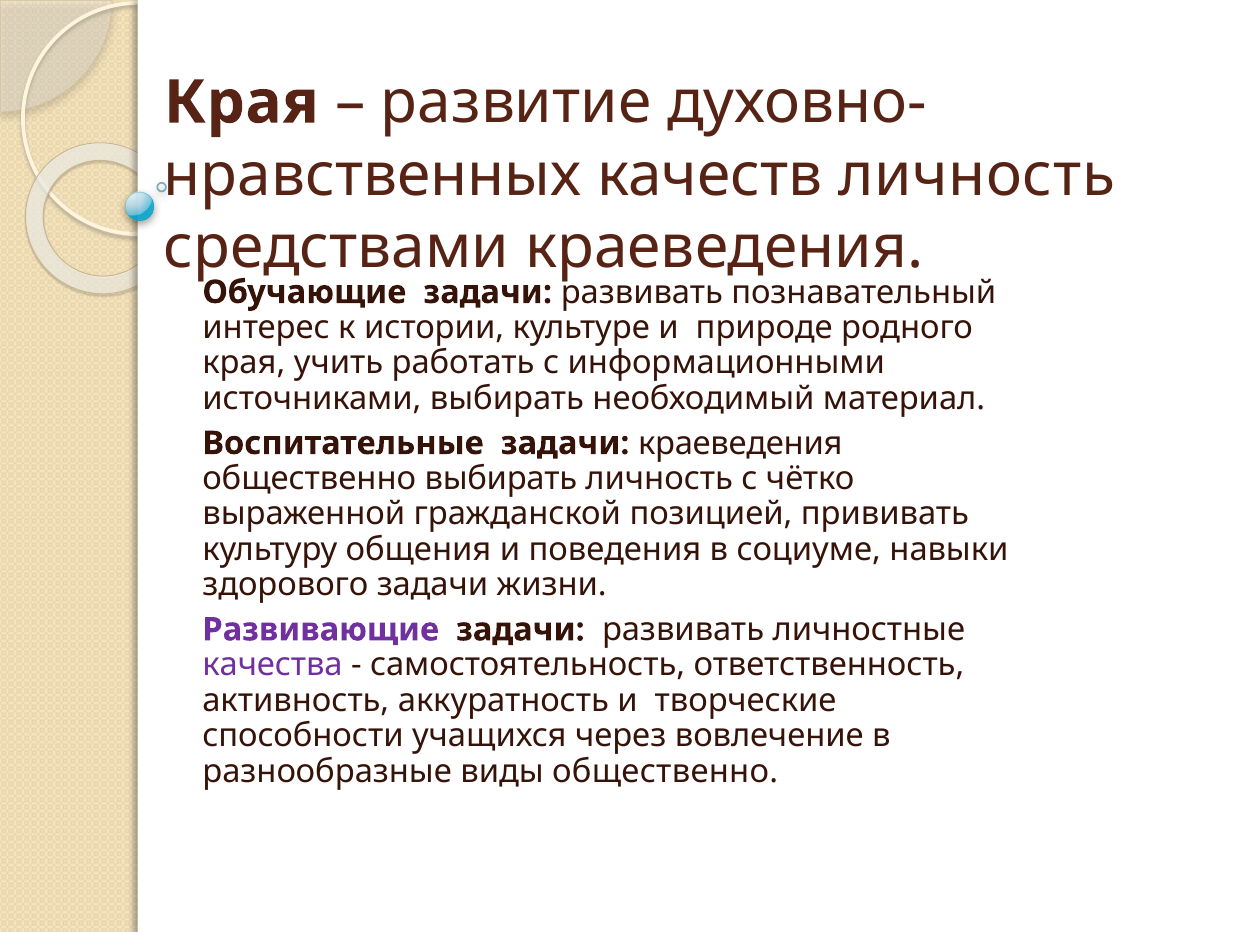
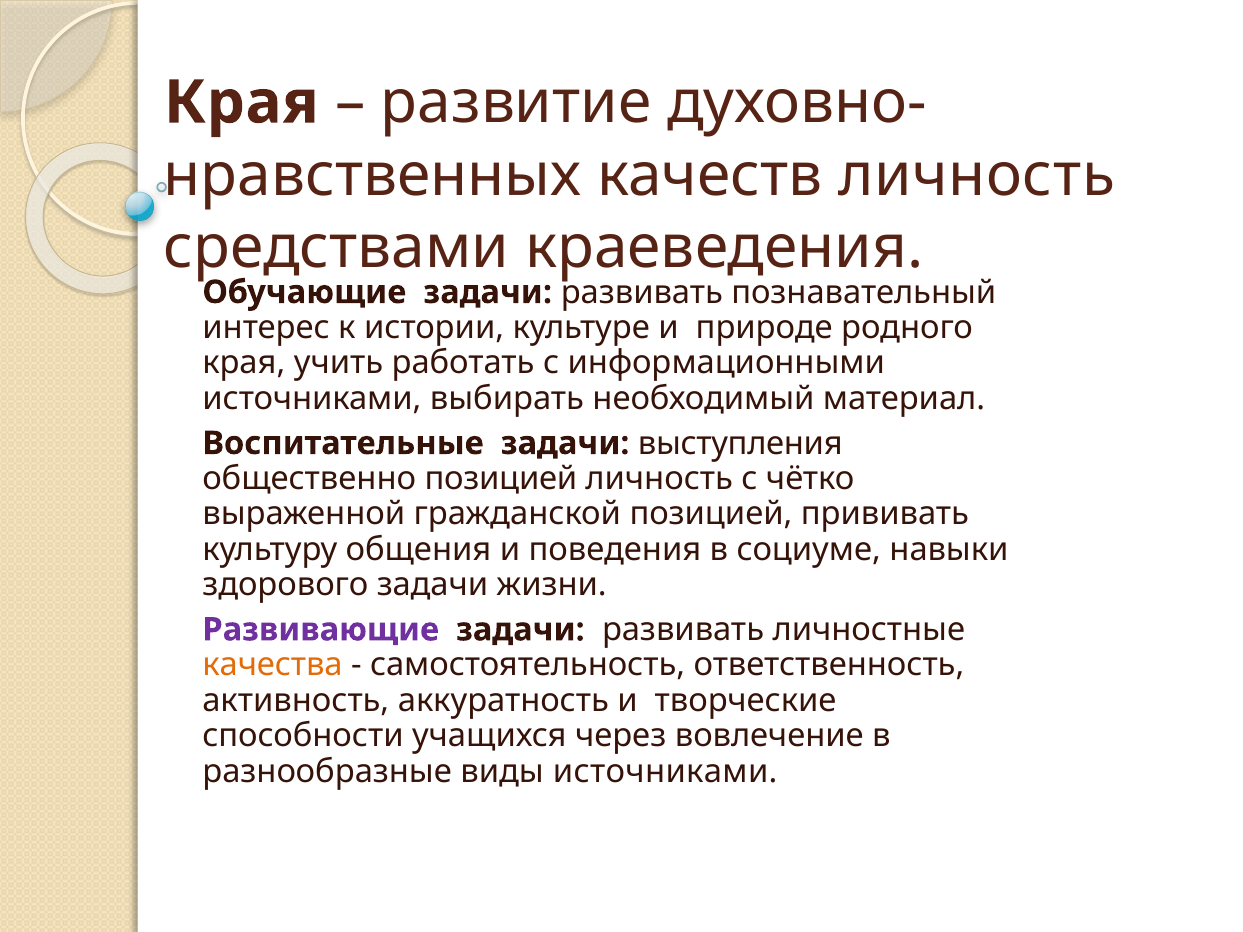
задачи краеведения: краеведения -> выступления
общественно выбирать: выбирать -> позицией
качества colour: purple -> orange
виды общественно: общественно -> источниками
